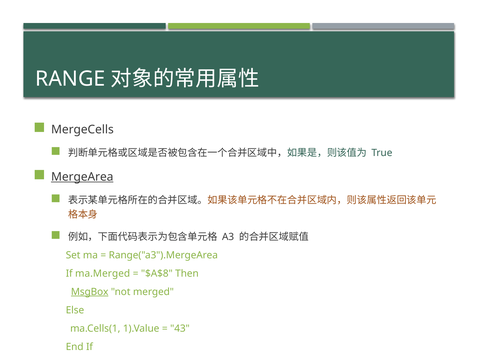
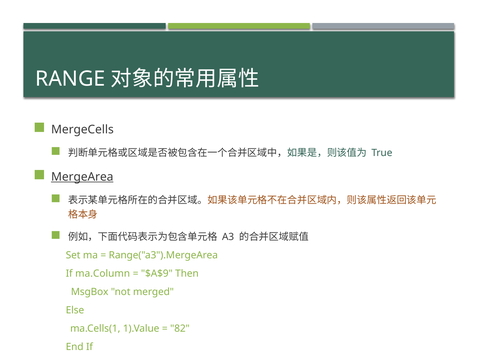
ma.Merged: ma.Merged -> ma.Column
$A$8: $A$8 -> $A$9
MsgBox underline: present -> none
43: 43 -> 82
